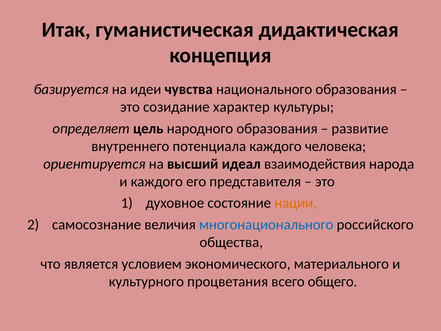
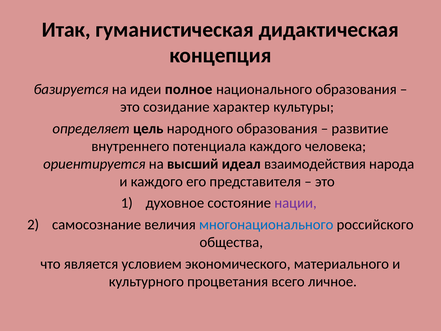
чувства: чувства -> полное
нации colour: orange -> purple
общего: общего -> личное
